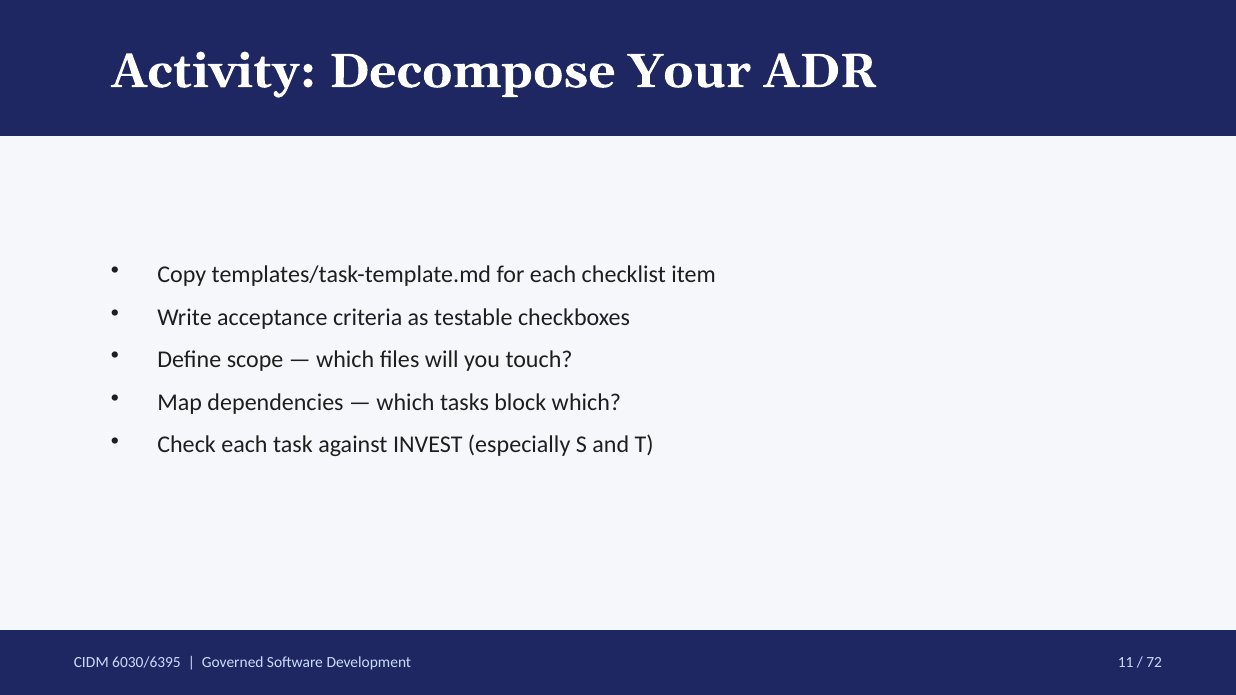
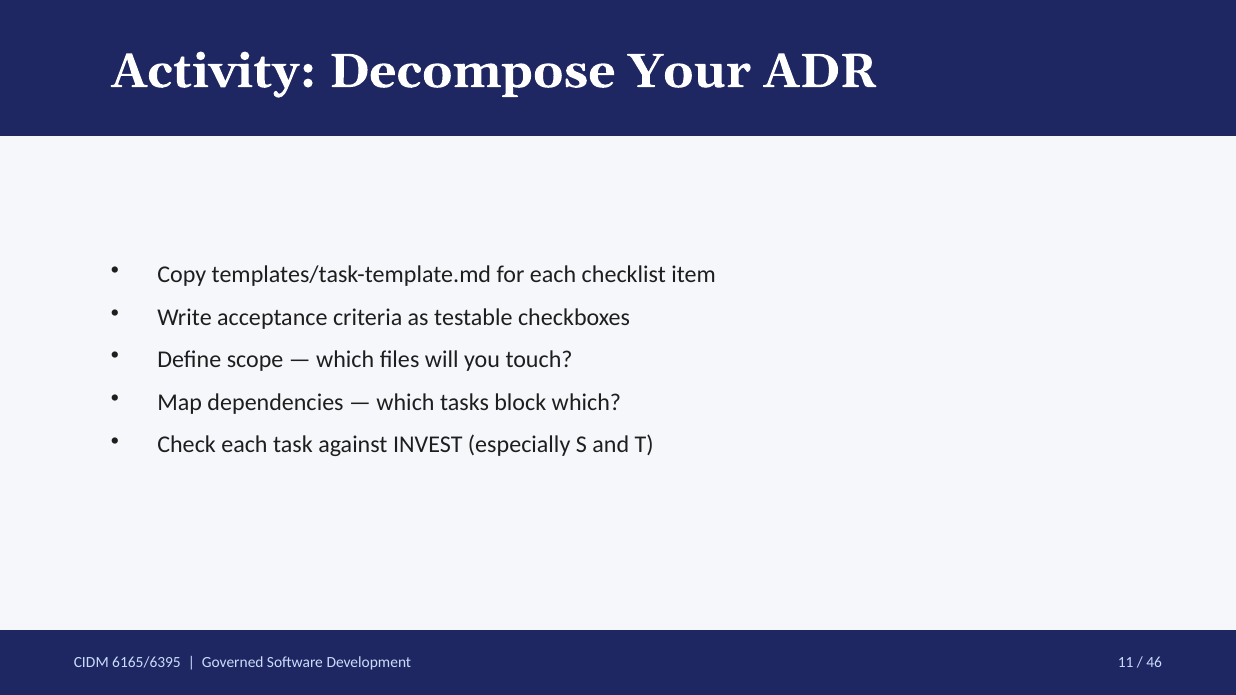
6030/6395: 6030/6395 -> 6165/6395
72: 72 -> 46
